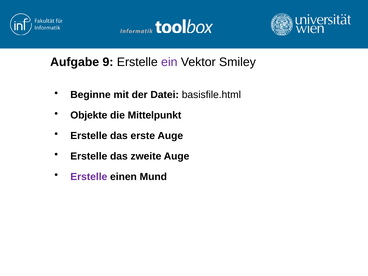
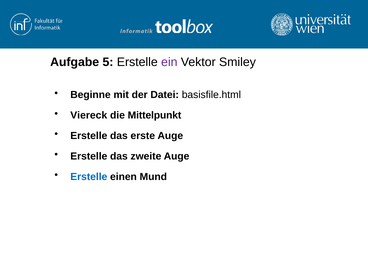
9: 9 -> 5
Objekte: Objekte -> Viereck
Erstelle at (89, 177) colour: purple -> blue
